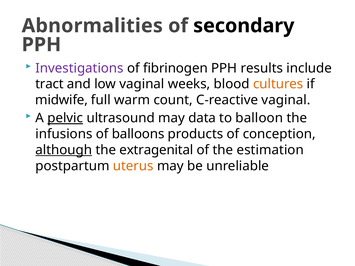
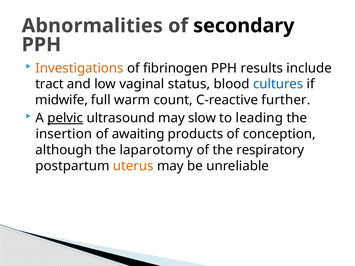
Investigations colour: purple -> orange
weeks: weeks -> status
cultures colour: orange -> blue
C-reactive vaginal: vaginal -> further
data: data -> slow
balloon: balloon -> leading
infusions: infusions -> insertion
balloons: balloons -> awaiting
although underline: present -> none
extragenital: extragenital -> laparotomy
estimation: estimation -> respiratory
